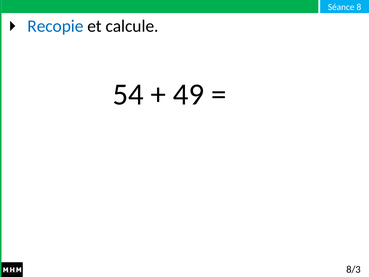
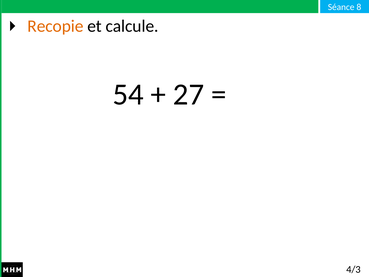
Recopie colour: blue -> orange
49: 49 -> 27
8/3: 8/3 -> 4/3
